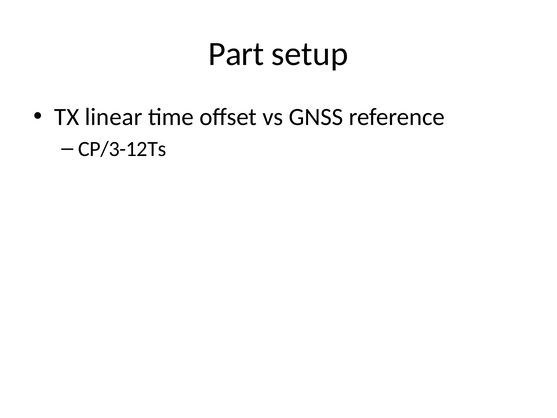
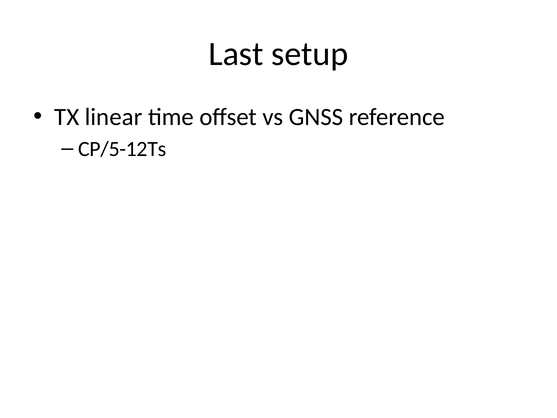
Part: Part -> Last
CP/3-12Ts: CP/3-12Ts -> CP/5-12Ts
